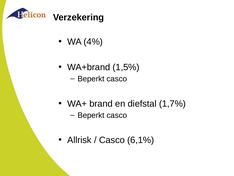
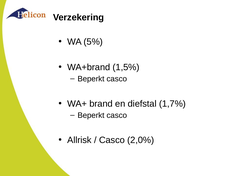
4%: 4% -> 5%
6,1%: 6,1% -> 2,0%
